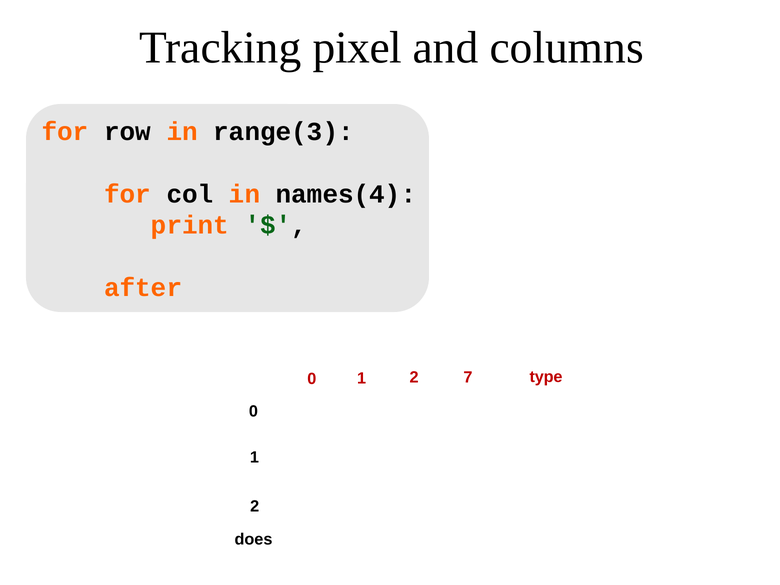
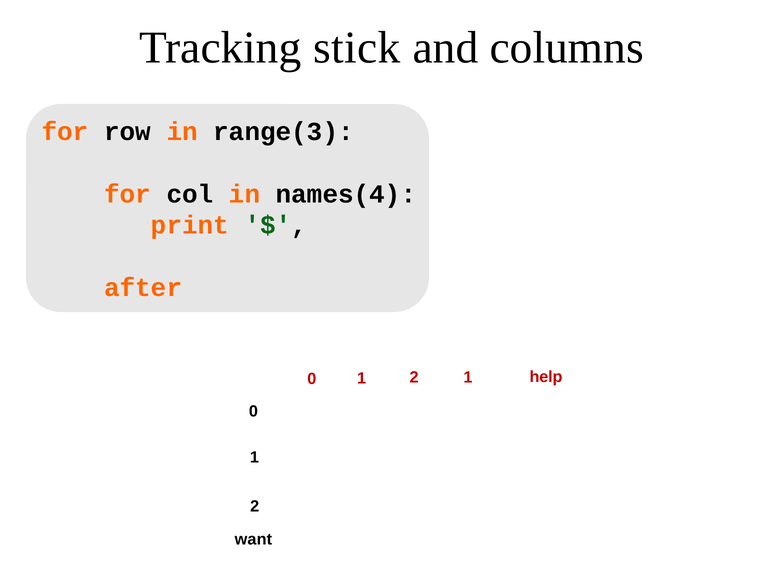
pixel: pixel -> stick
7 at (468, 378): 7 -> 1
type: type -> help
does: does -> want
